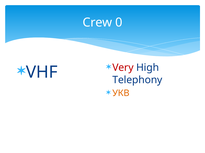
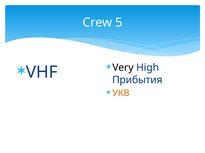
0: 0 -> 5
Very colour: red -> black
Telephony: Telephony -> Прибытия
